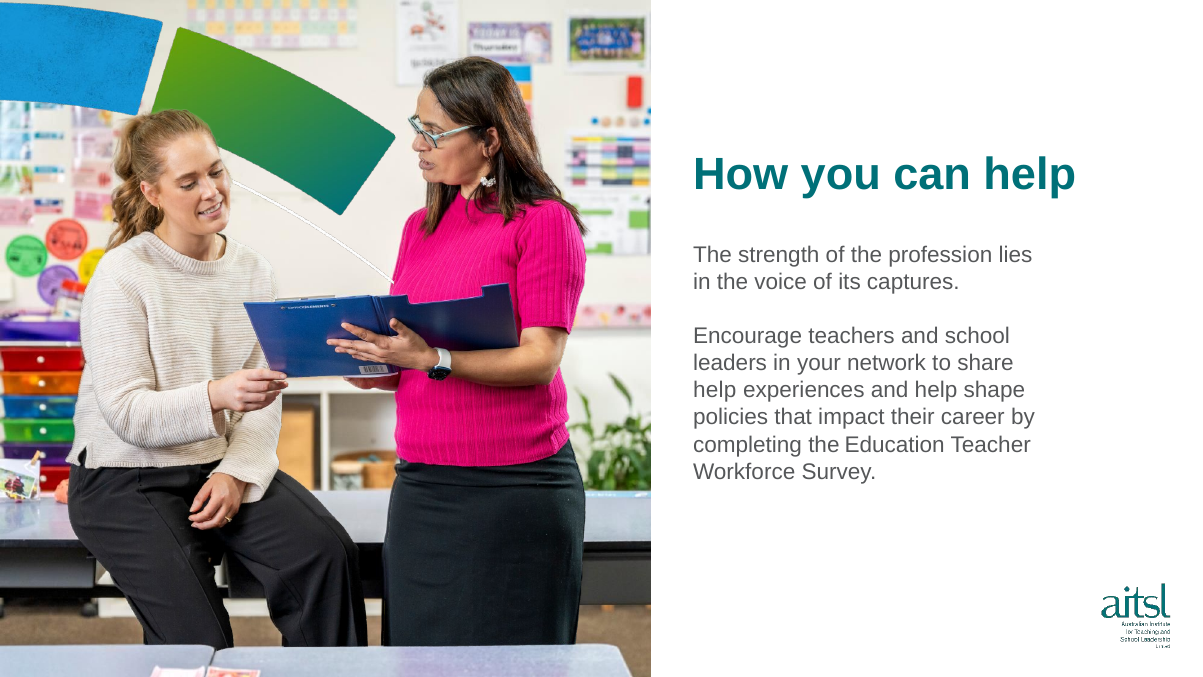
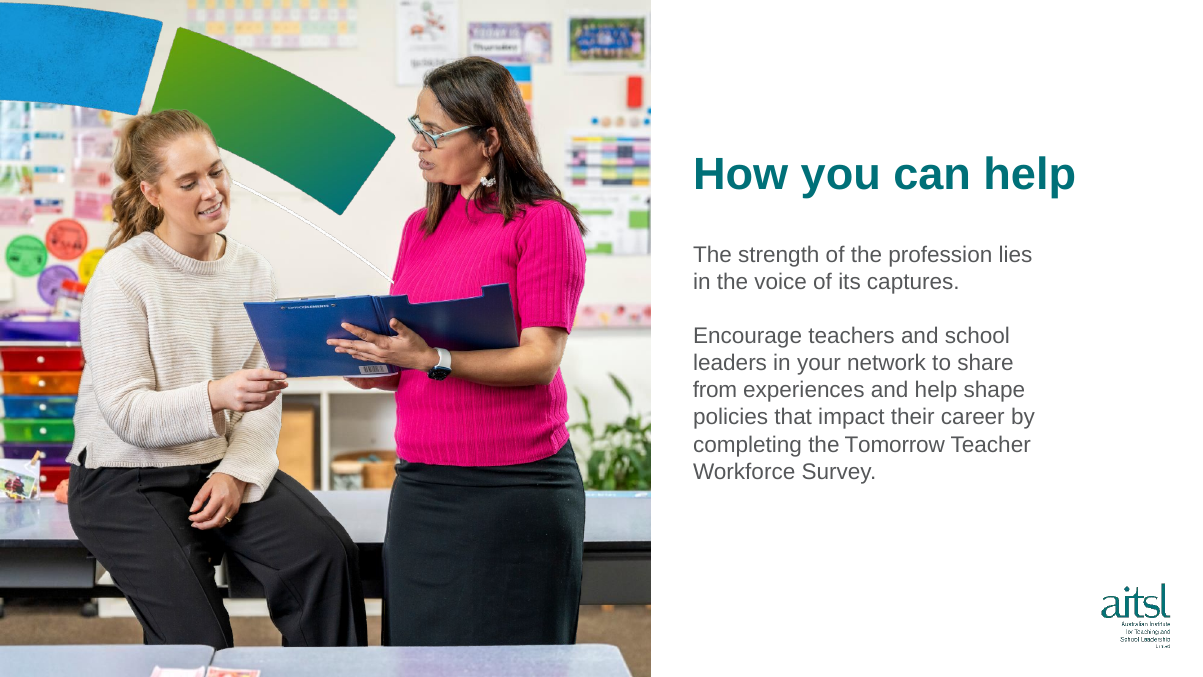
help at (715, 390): help -> from
Education: Education -> Tomorrow
